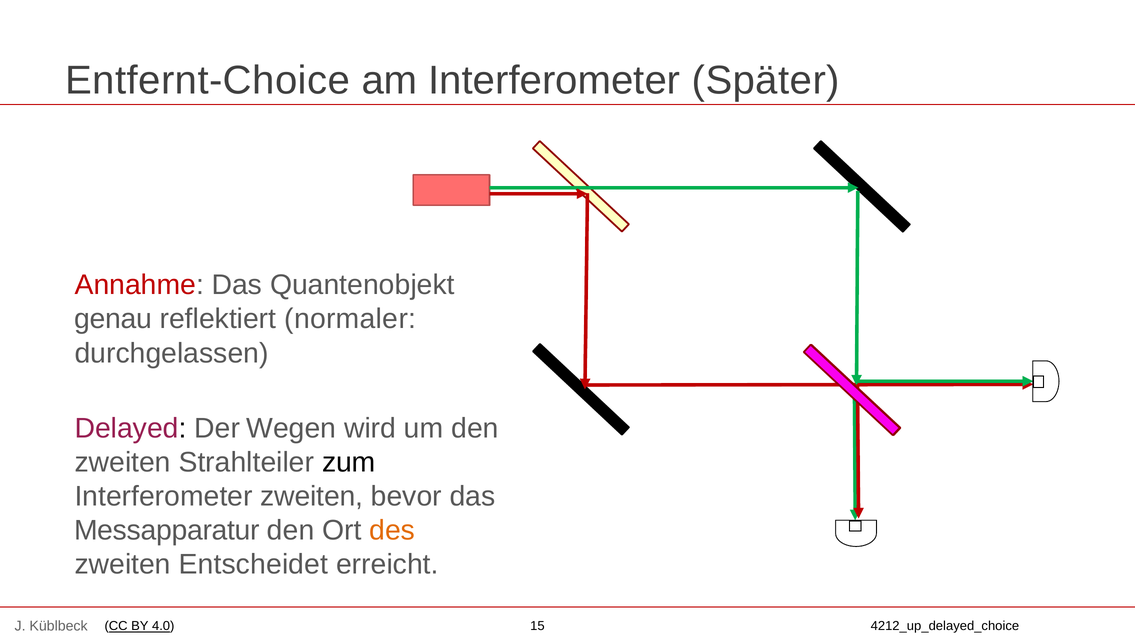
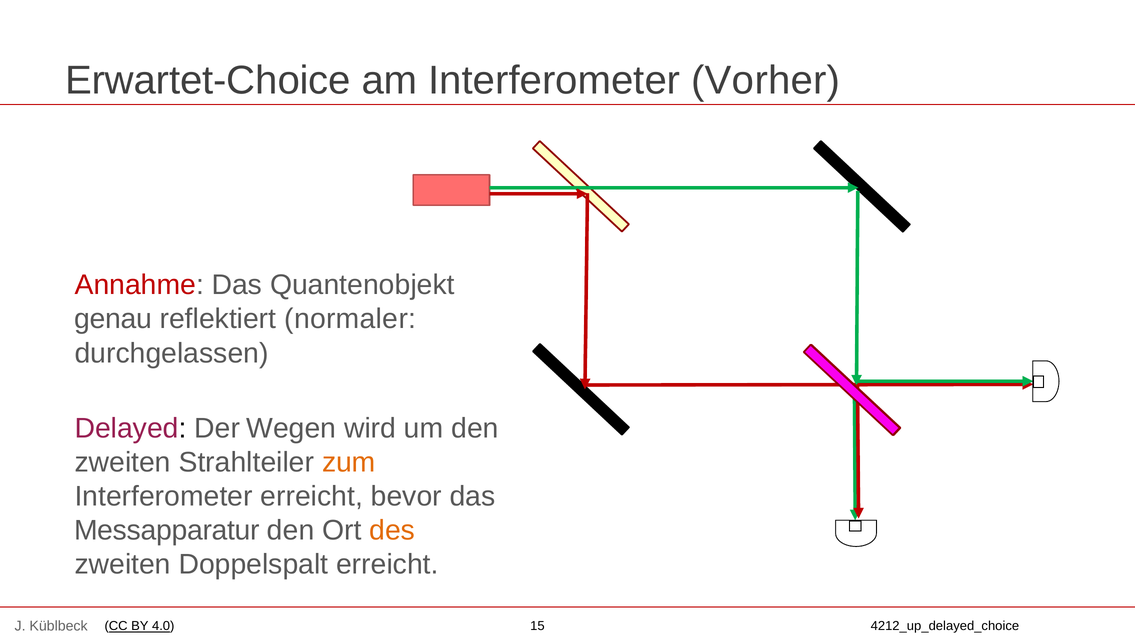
Entfernt-Choice: Entfernt-Choice -> Erwartet-Choice
Später: Später -> Vorher
zum colour: black -> orange
Interferometer zweiten: zweiten -> erreicht
Entscheidet: Entscheidet -> Doppelspalt
